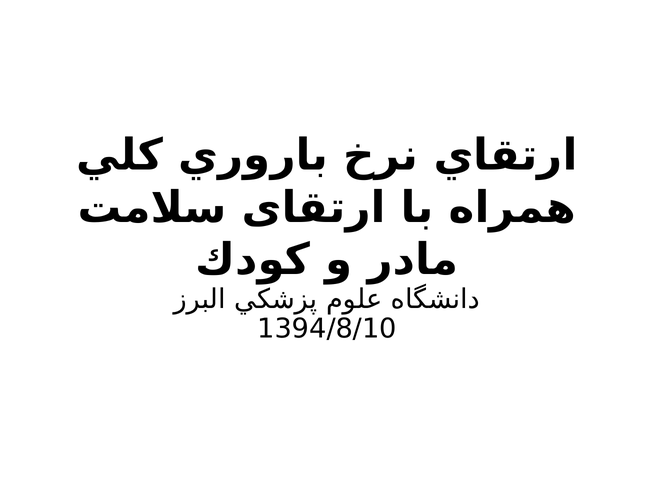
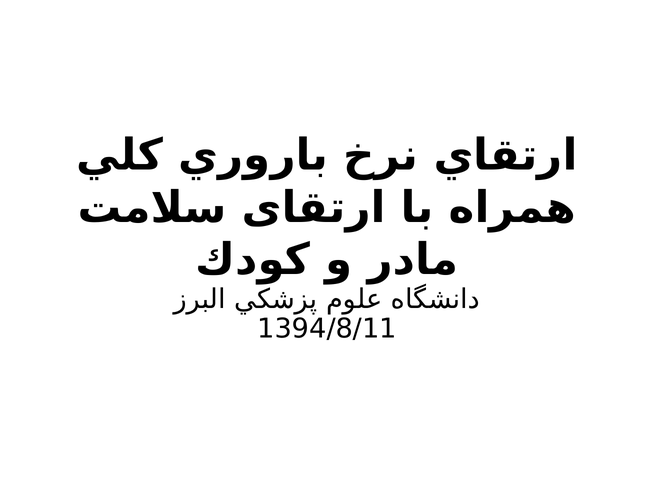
1394/8/10: 1394/8/10 -> 1394/8/11
